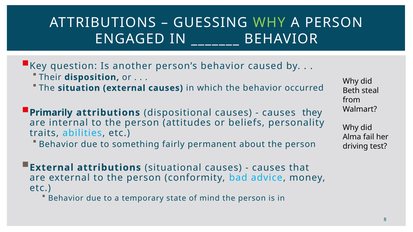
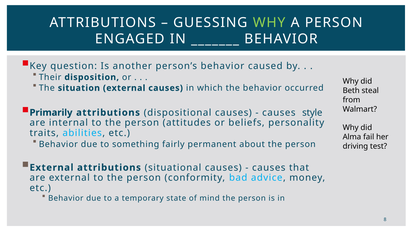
they: they -> style
